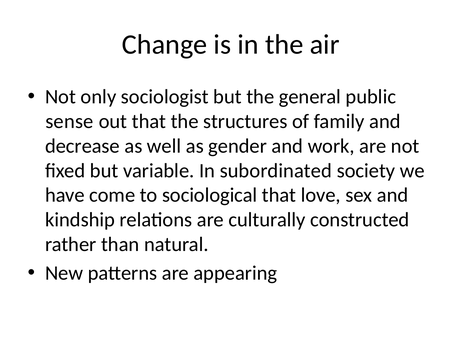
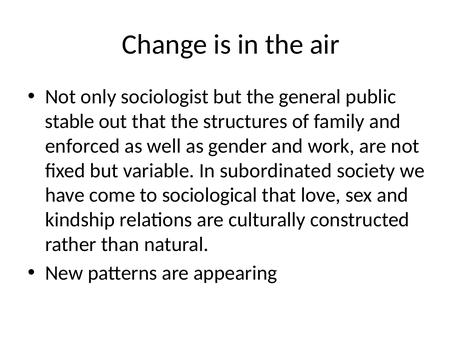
sense: sense -> stable
decrease: decrease -> enforced
